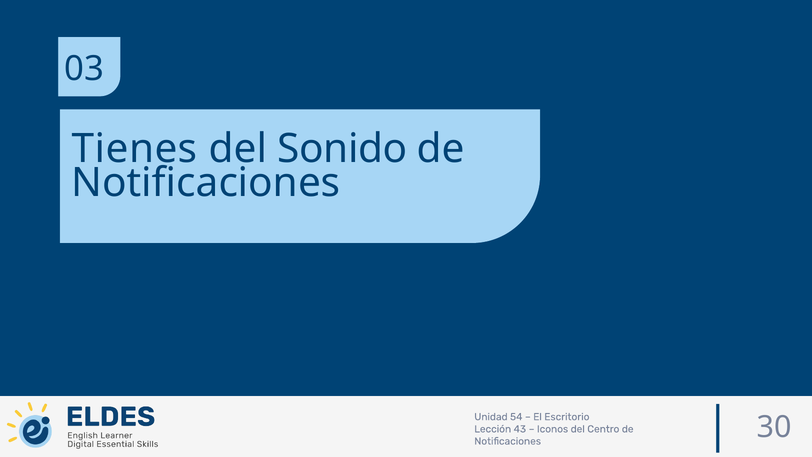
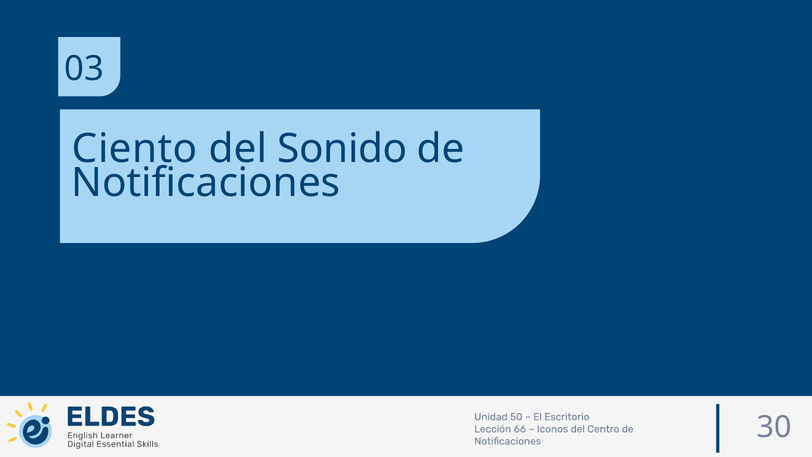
Tienes: Tienes -> Ciento
54: 54 -> 50
43: 43 -> 66
